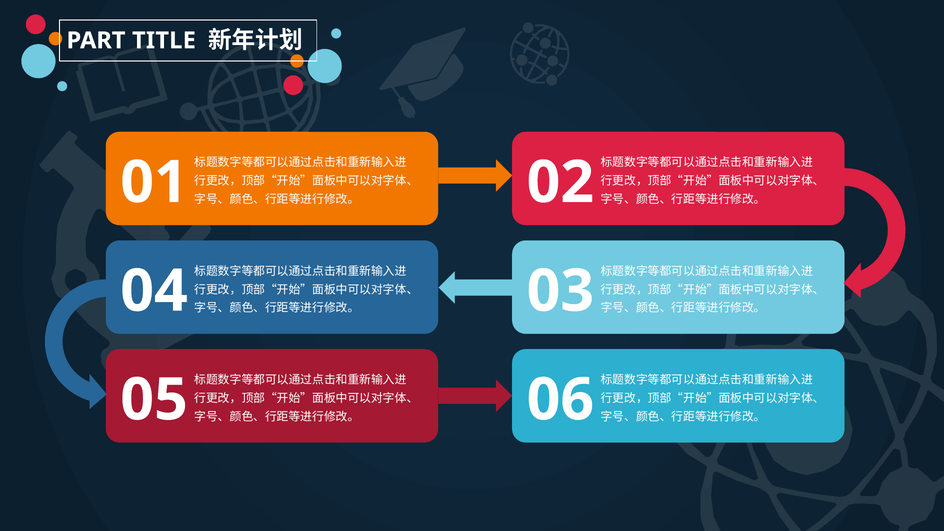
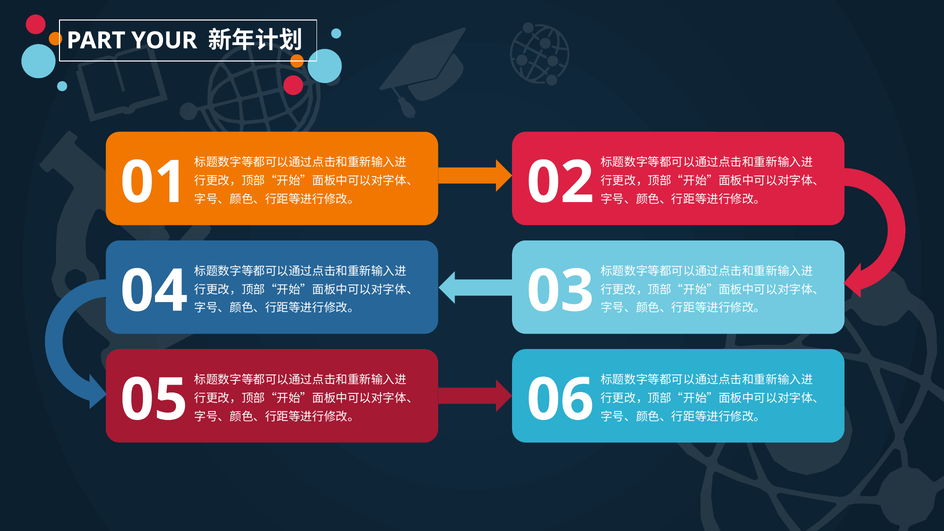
TITLE: TITLE -> YOUR
